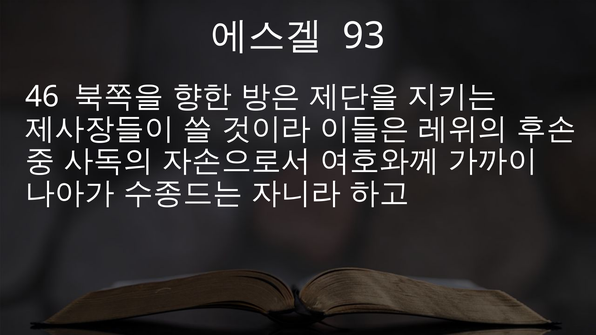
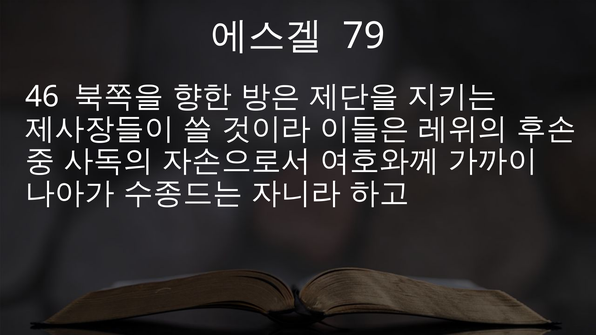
93: 93 -> 79
